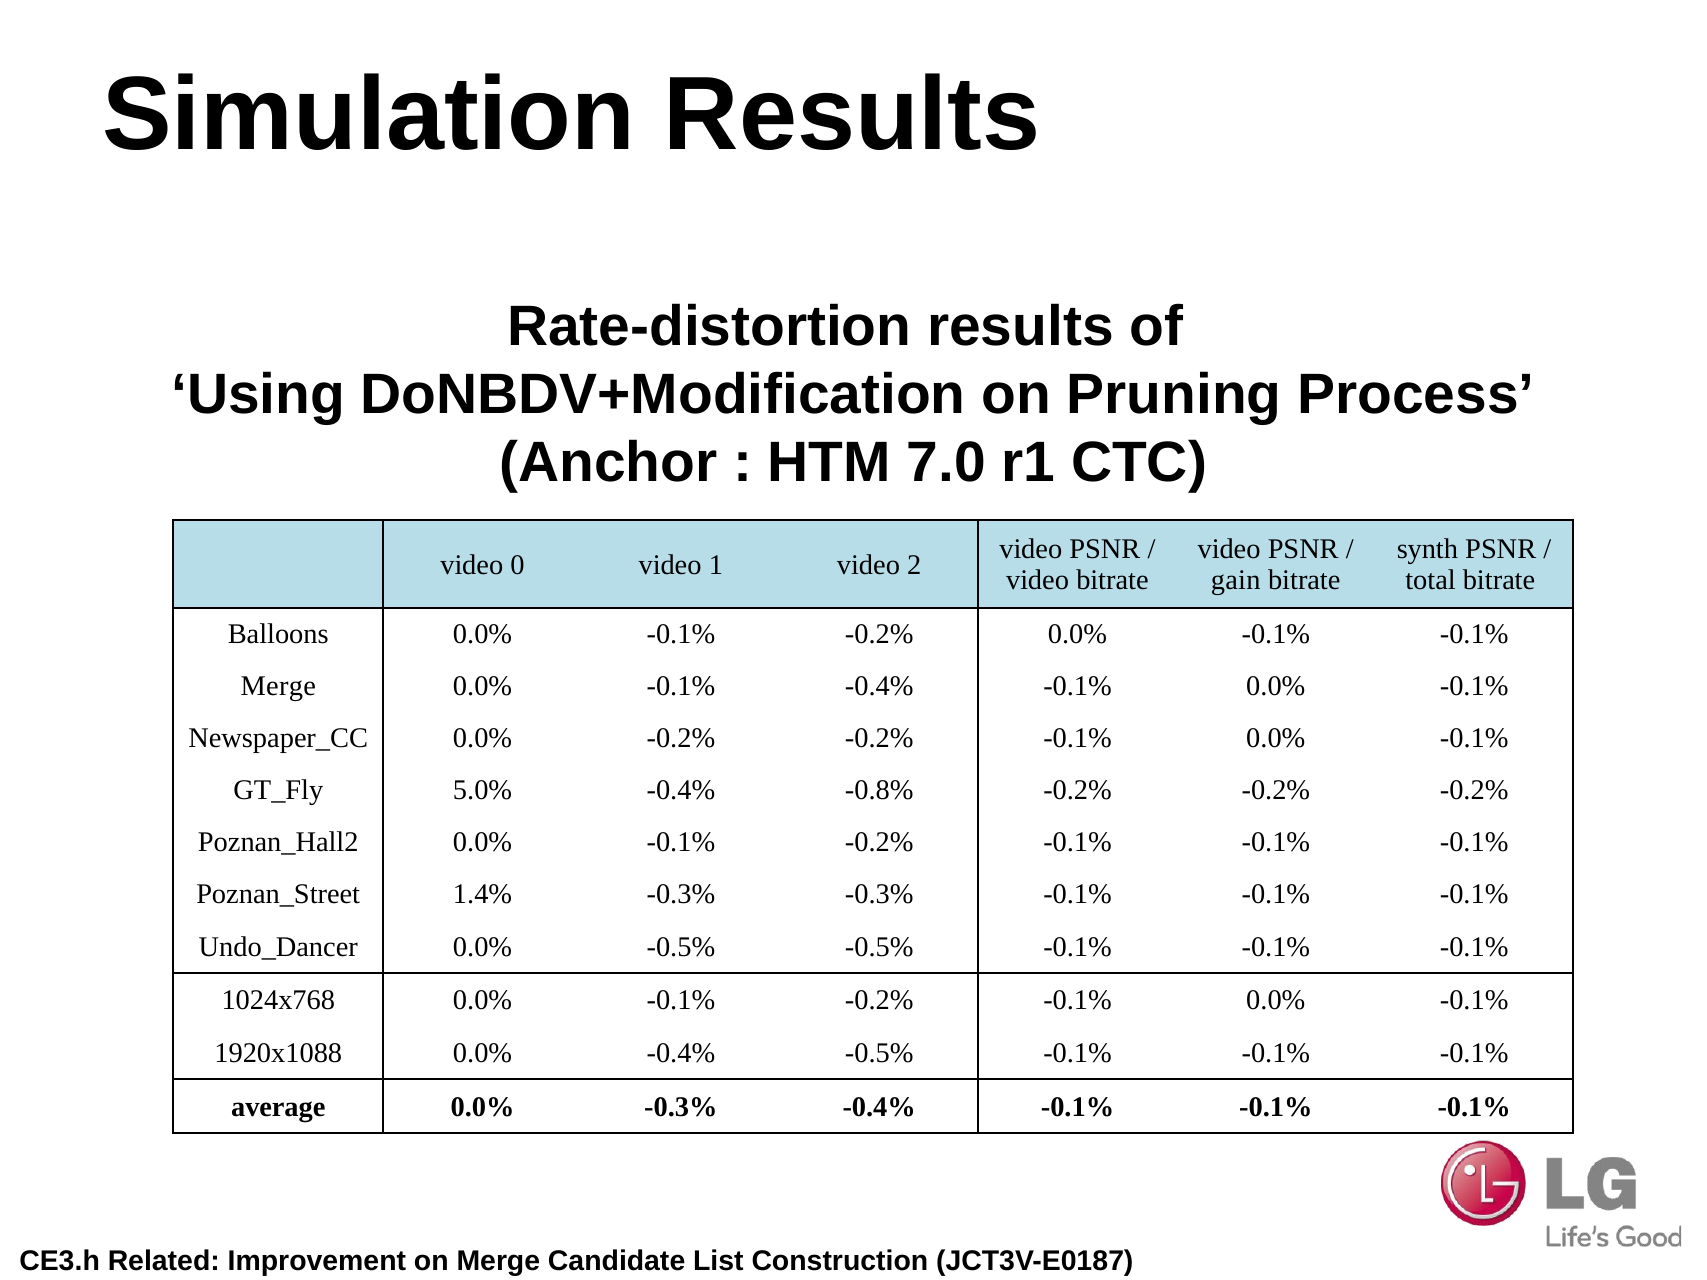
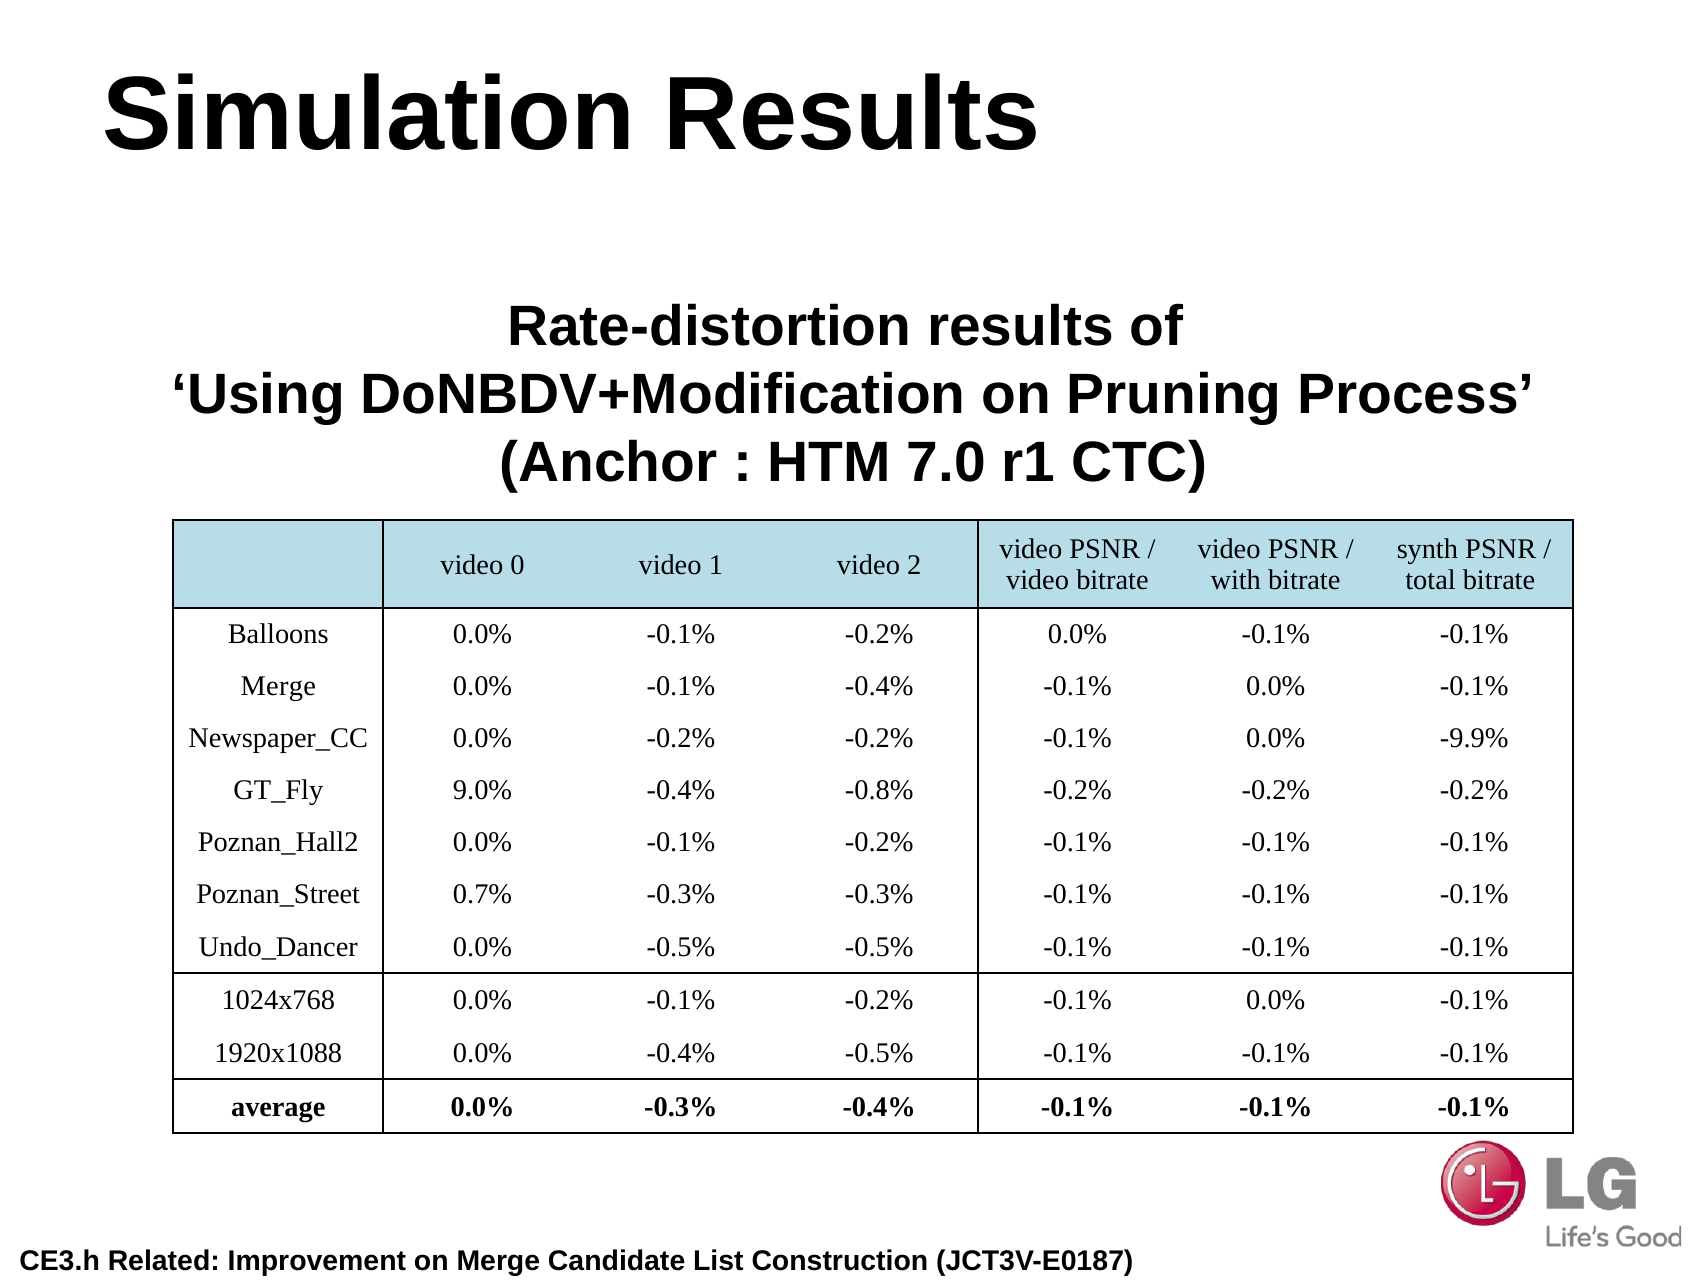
gain: gain -> with
-0.1% at (1474, 738): -0.1% -> -9.9%
5.0%: 5.0% -> 9.0%
1.4%: 1.4% -> 0.7%
